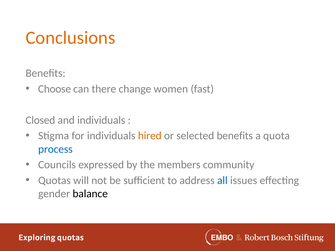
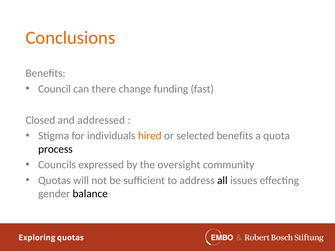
Choose: Choose -> Council
women: women -> funding
and individuals: individuals -> addressed
process colour: blue -> black
members: members -> oversight
all colour: blue -> black
